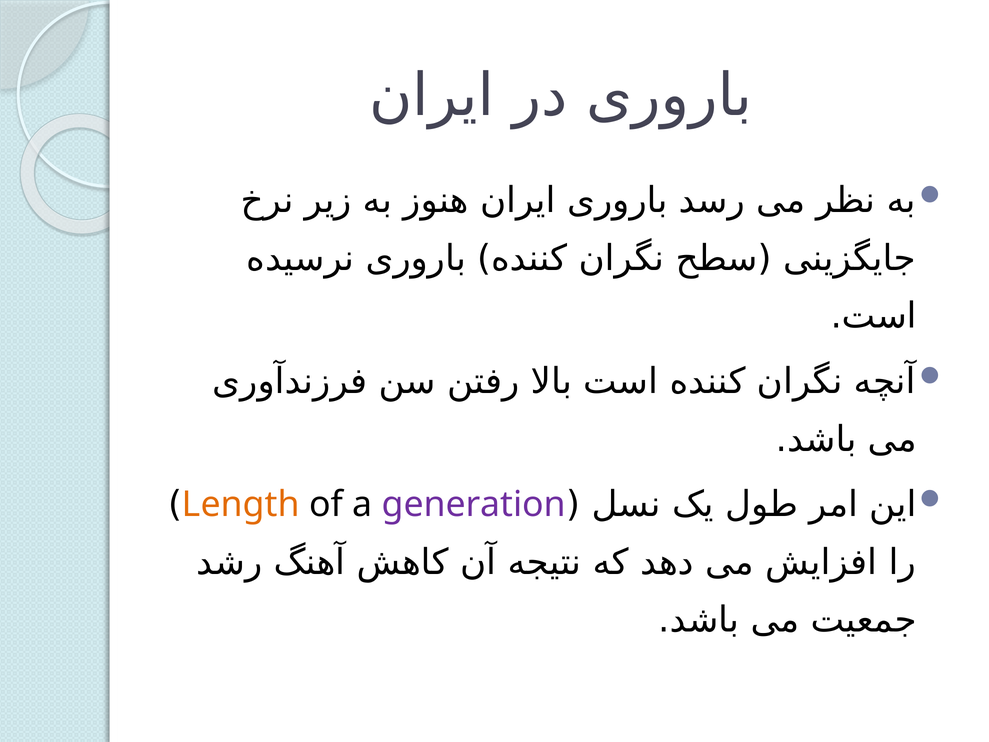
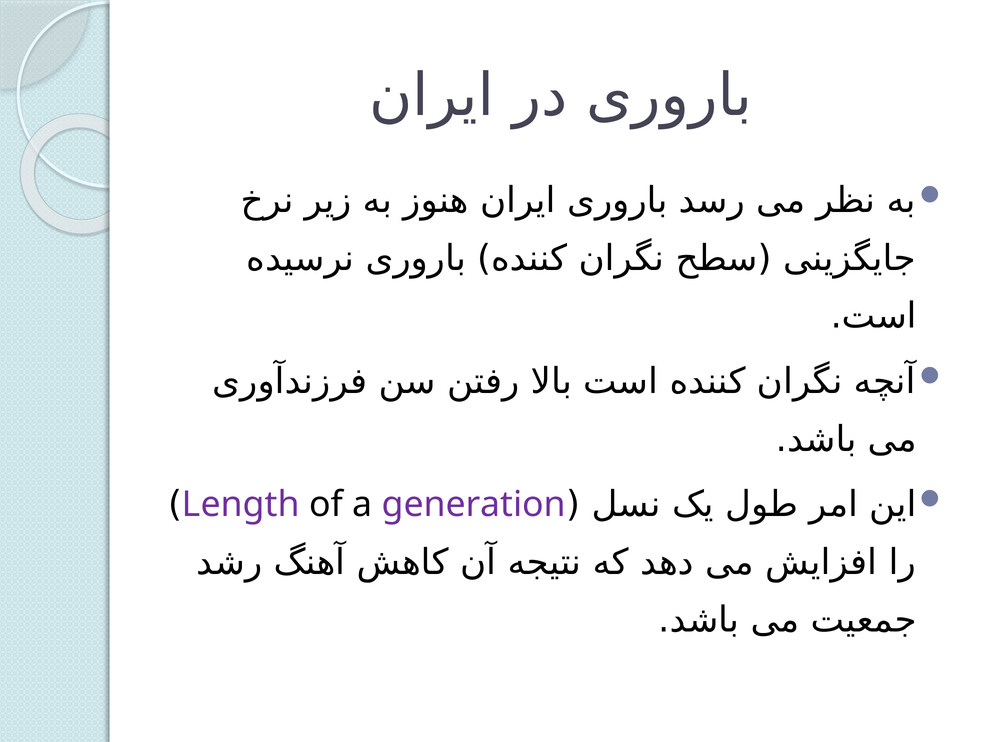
Length colour: orange -> purple
